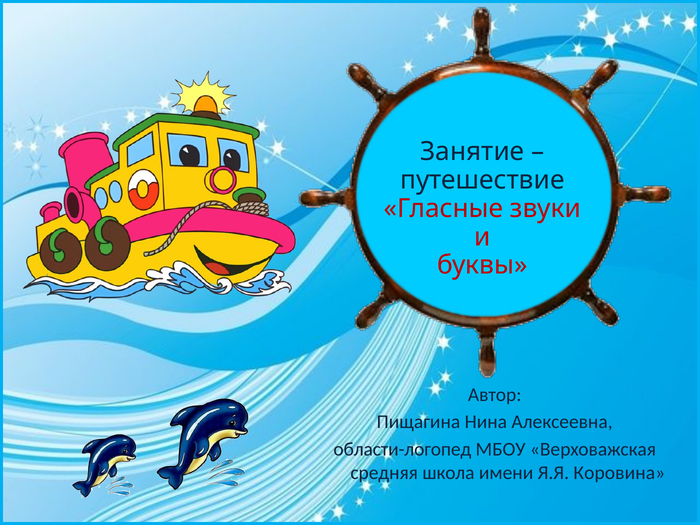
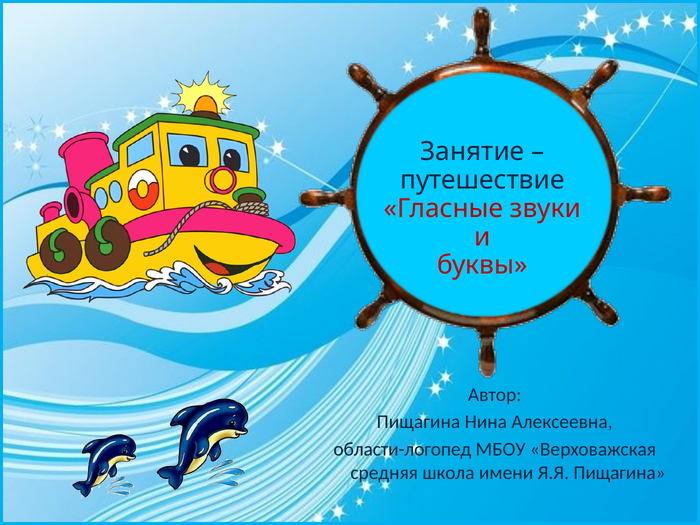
Я.Я Коровина: Коровина -> Пищагина
